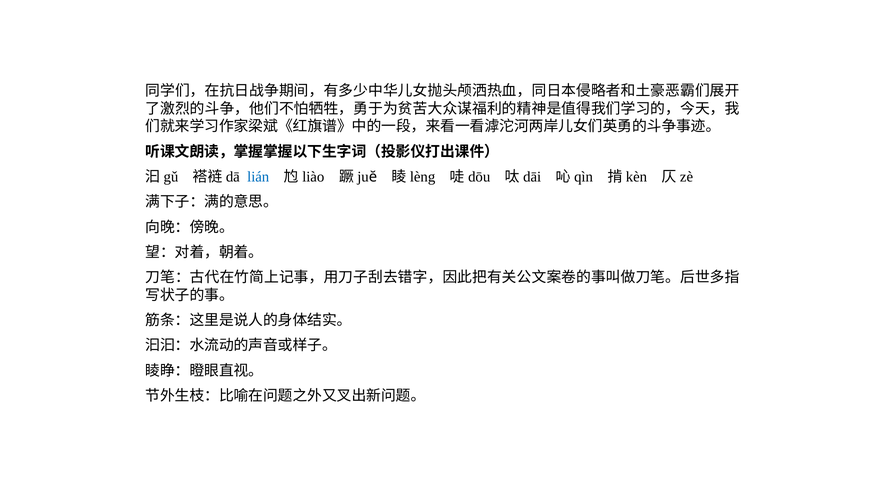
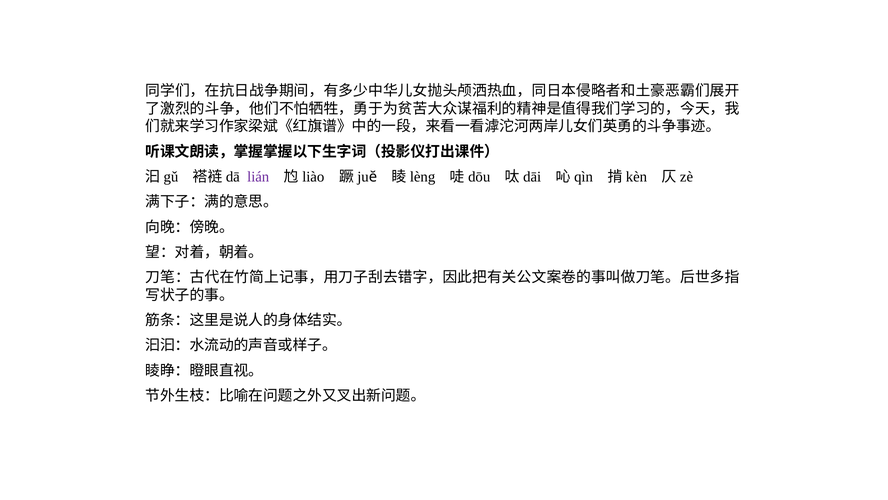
lián colour: blue -> purple
